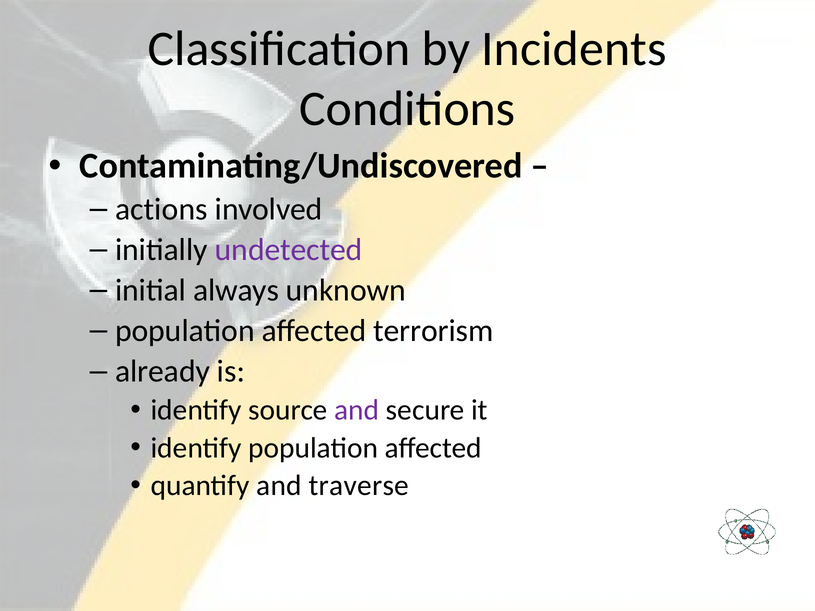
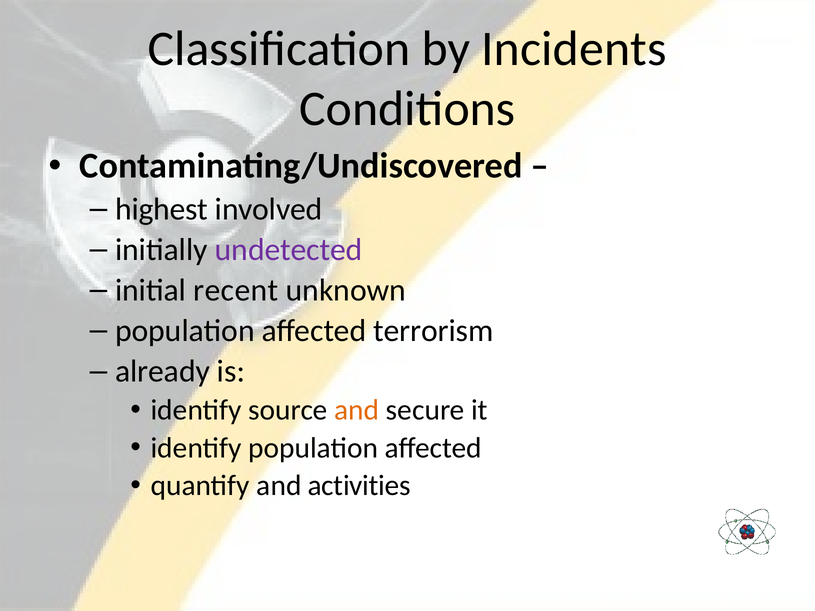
actions: actions -> highest
always: always -> recent
and at (357, 410) colour: purple -> orange
traverse: traverse -> activities
